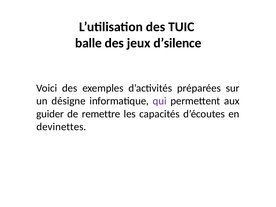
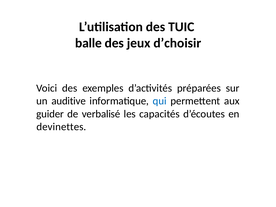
d’silence: d’silence -> d’choisir
désigne: désigne -> auditive
qui colour: purple -> blue
remettre: remettre -> verbalisé
